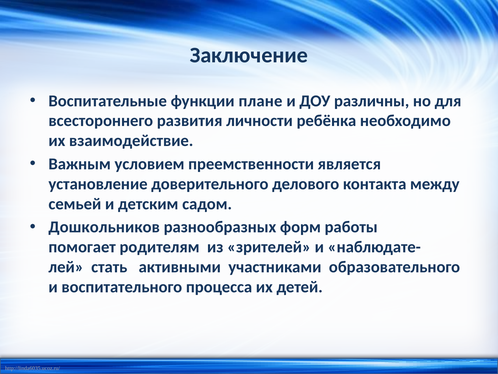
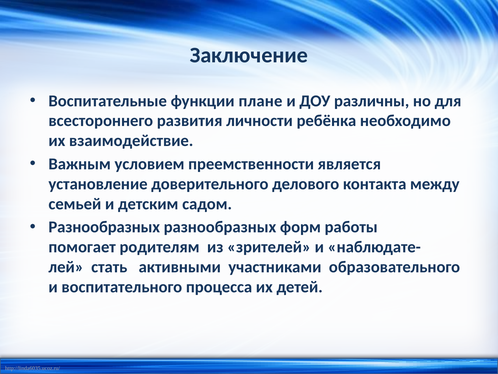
Дошкольников at (104, 227): Дошкольников -> Разнообразных
